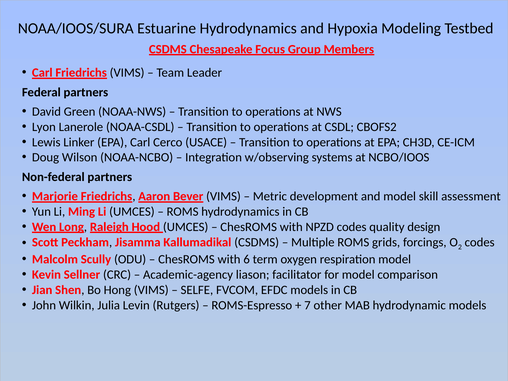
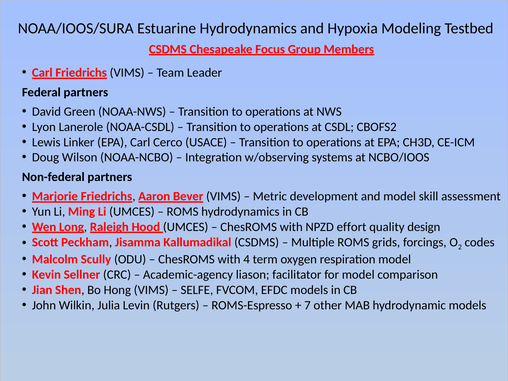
NPZD codes: codes -> effort
6: 6 -> 4
